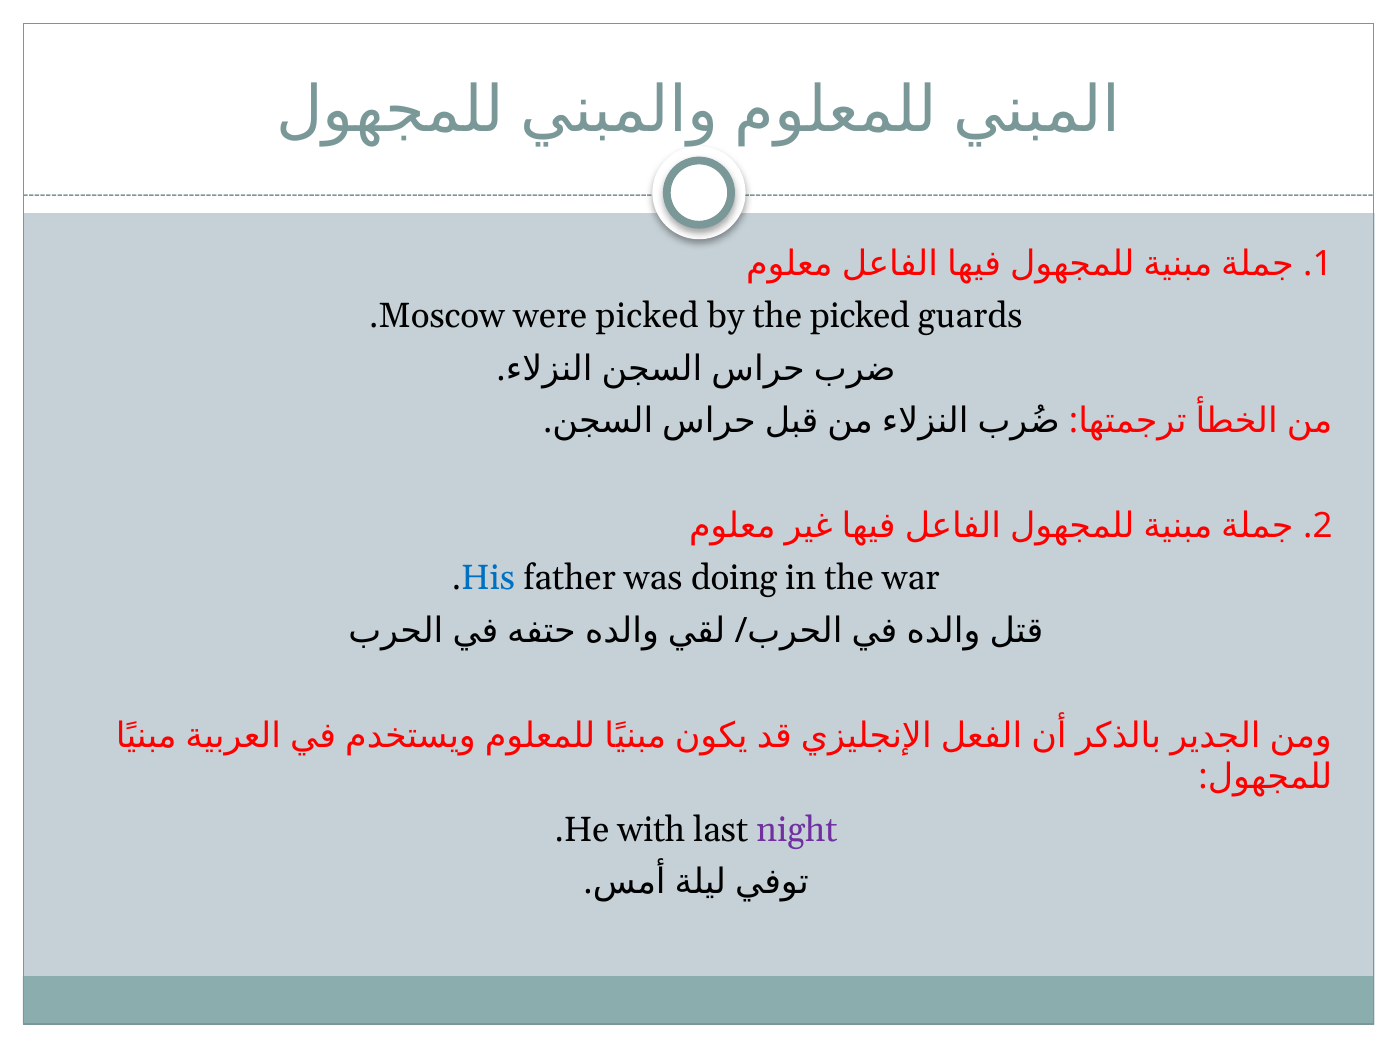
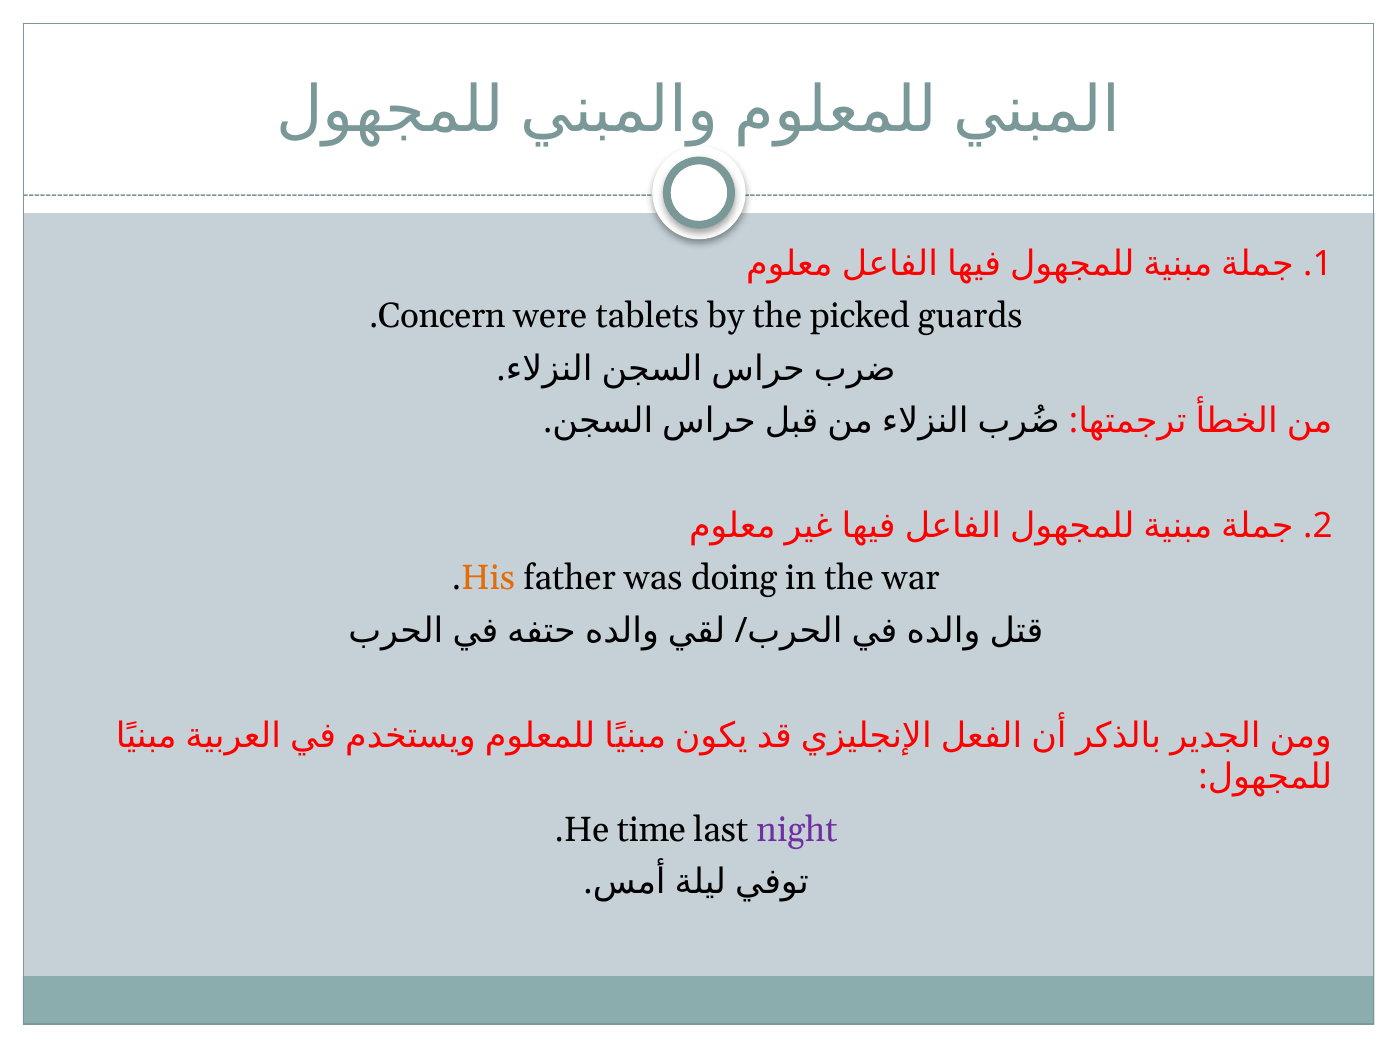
Moscow: Moscow -> Concern
were picked: picked -> tablets
His colour: blue -> orange
with: with -> time
